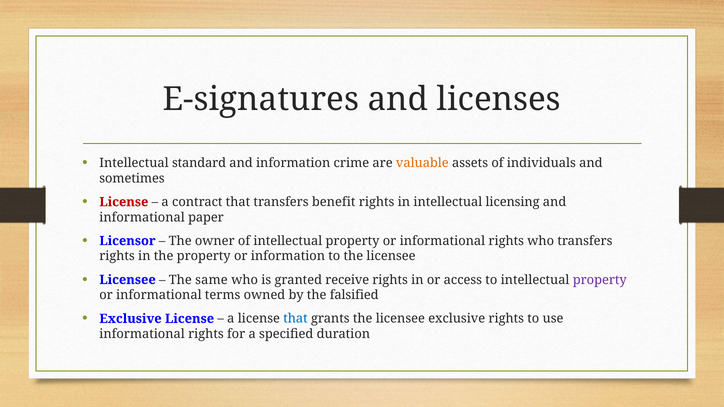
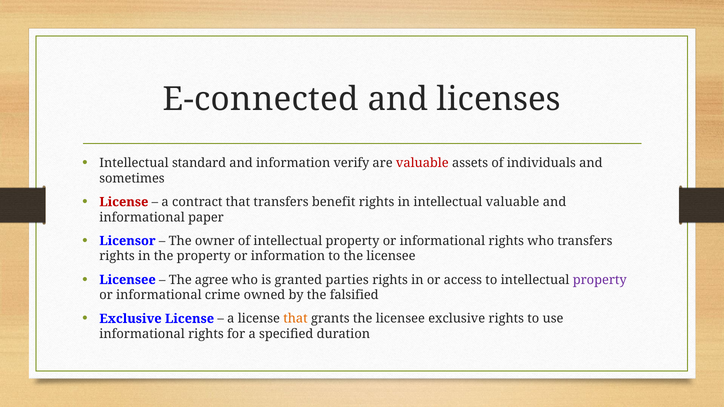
E-signatures: E-signatures -> E-connected
crime: crime -> verify
valuable at (422, 163) colour: orange -> red
intellectual licensing: licensing -> valuable
same: same -> agree
receive: receive -> parties
terms: terms -> crime
that at (296, 319) colour: blue -> orange
